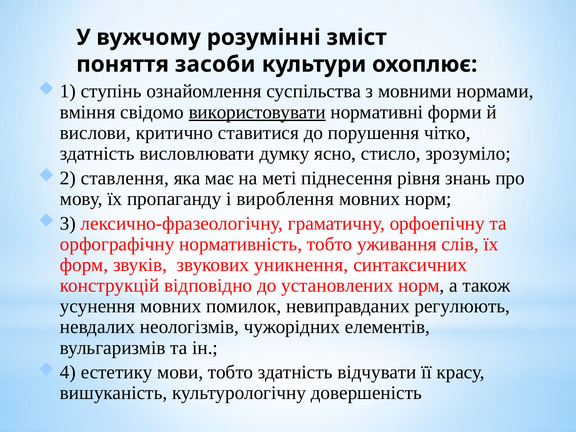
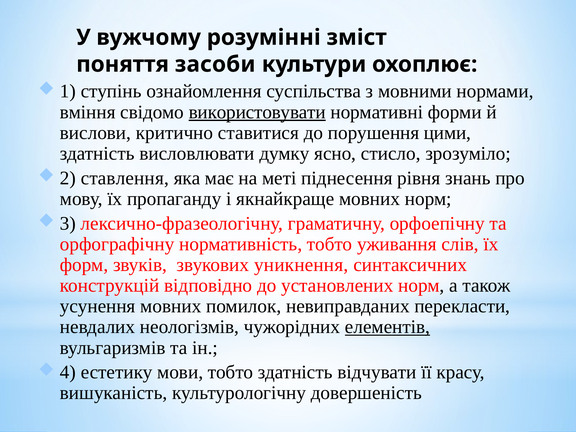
чітко: чітко -> цими
вироблення: вироблення -> якнайкраще
регулюють: регулюють -> перекласти
елементів underline: none -> present
